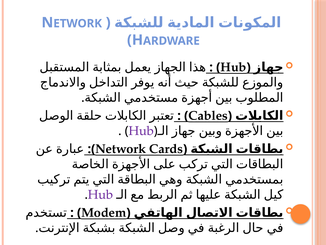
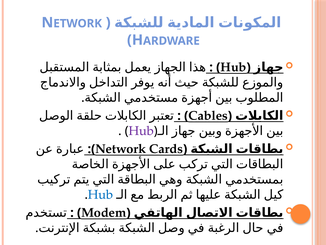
Hub at (100, 194) colour: purple -> blue
